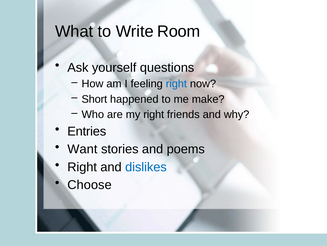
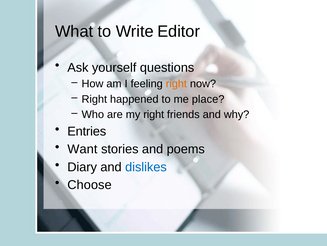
Room: Room -> Editor
right at (176, 84) colour: blue -> orange
Short at (94, 99): Short -> Right
make: make -> place
Right at (82, 167): Right -> Diary
